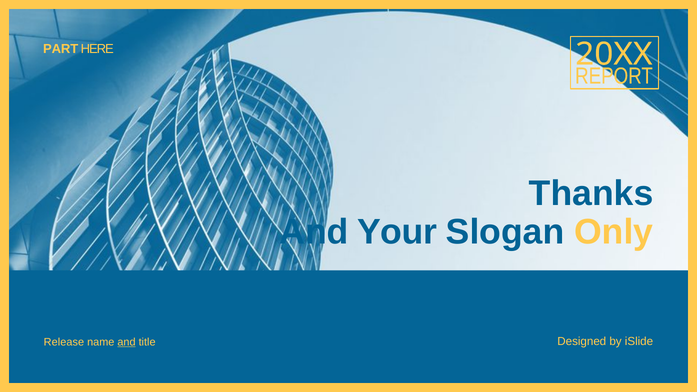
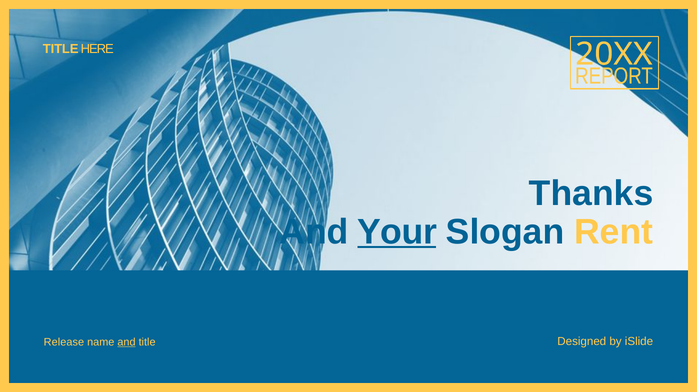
PART at (61, 49): PART -> TITLE
Your underline: none -> present
Only: Only -> Rent
